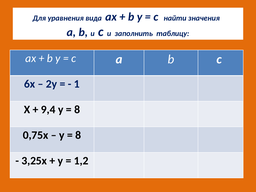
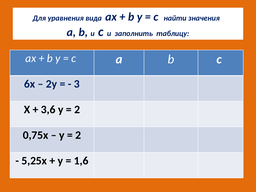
1: 1 -> 3
9,4: 9,4 -> 3,6
8 at (77, 110): 8 -> 2
8 at (78, 135): 8 -> 2
3,25х: 3,25х -> 5,25х
1,2: 1,2 -> 1,6
